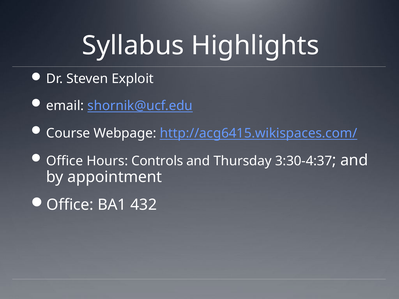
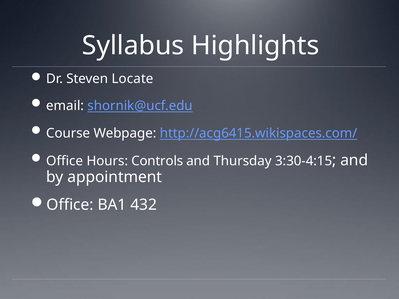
Exploit: Exploit -> Locate
3:30-4:37: 3:30-4:37 -> 3:30-4:15
